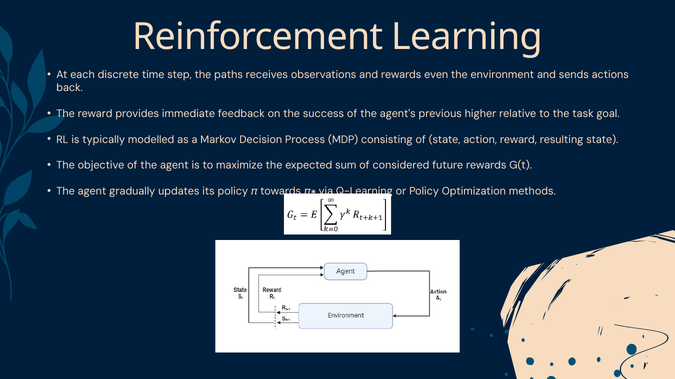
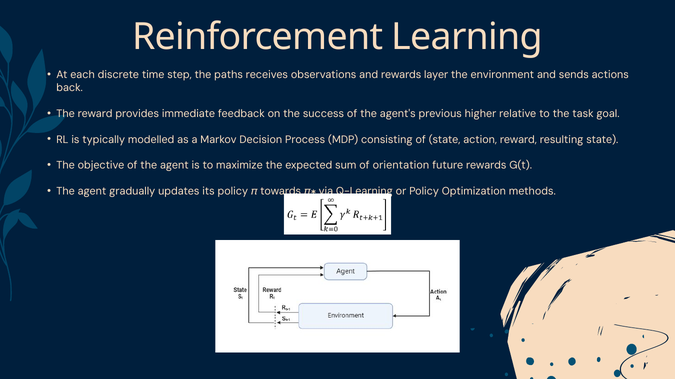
even: even -> layer
considered: considered -> orientation
